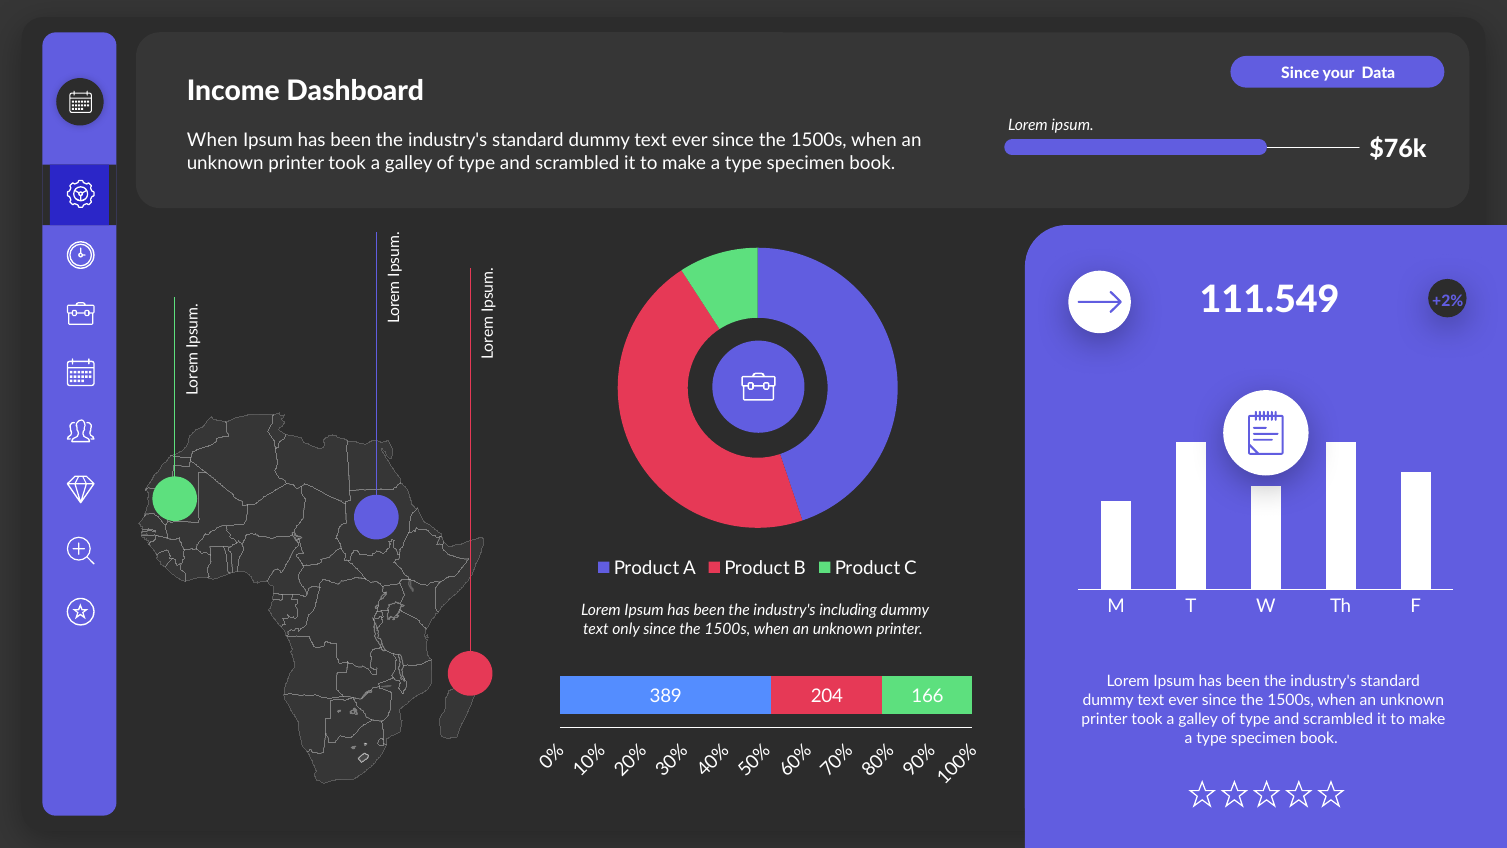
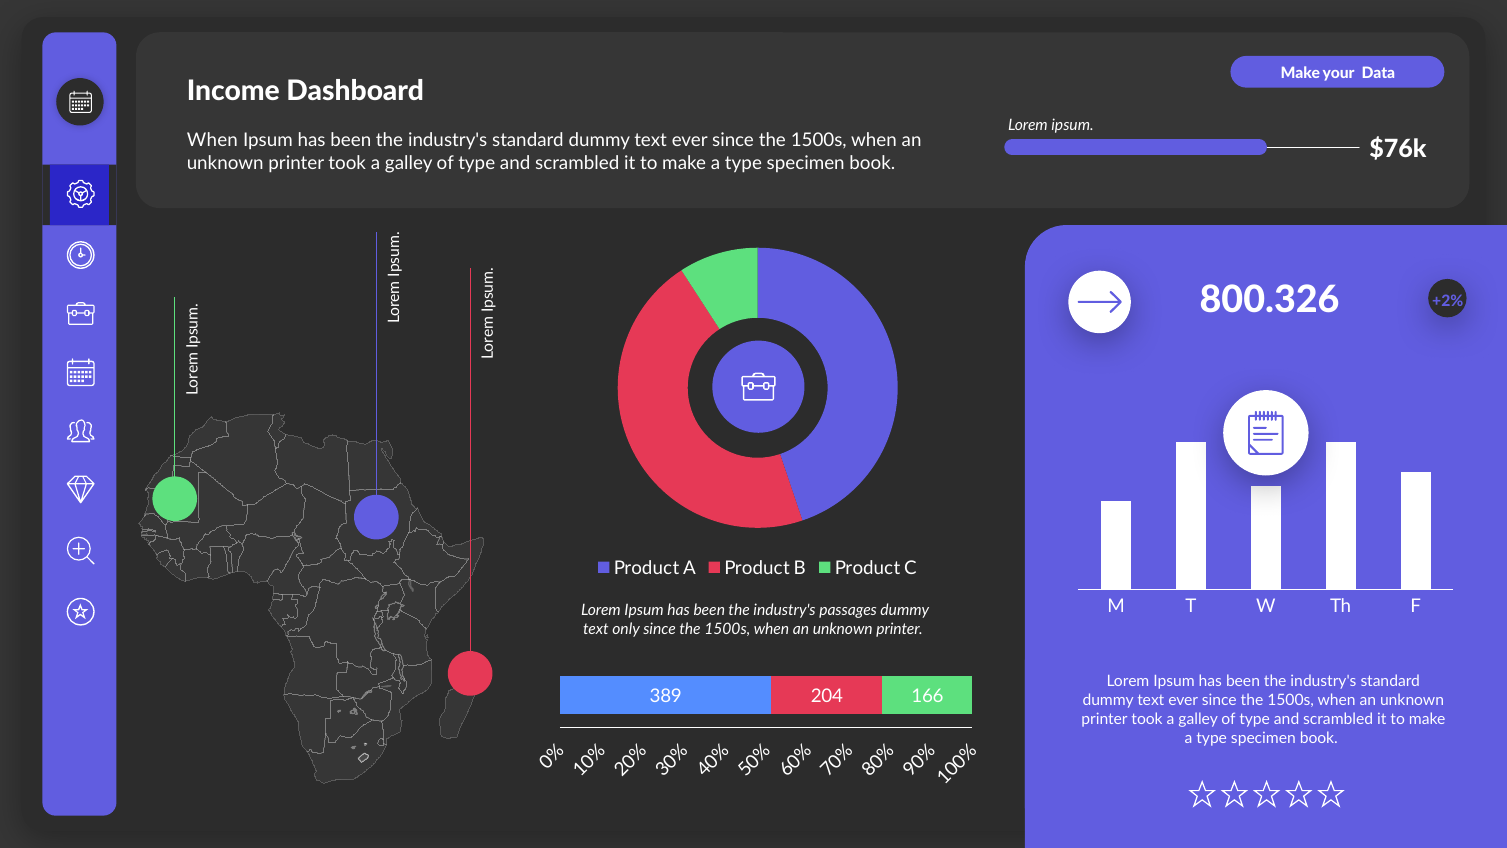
Since at (1300, 73): Since -> Make
111.549: 111.549 -> 800.326
including: including -> passages
